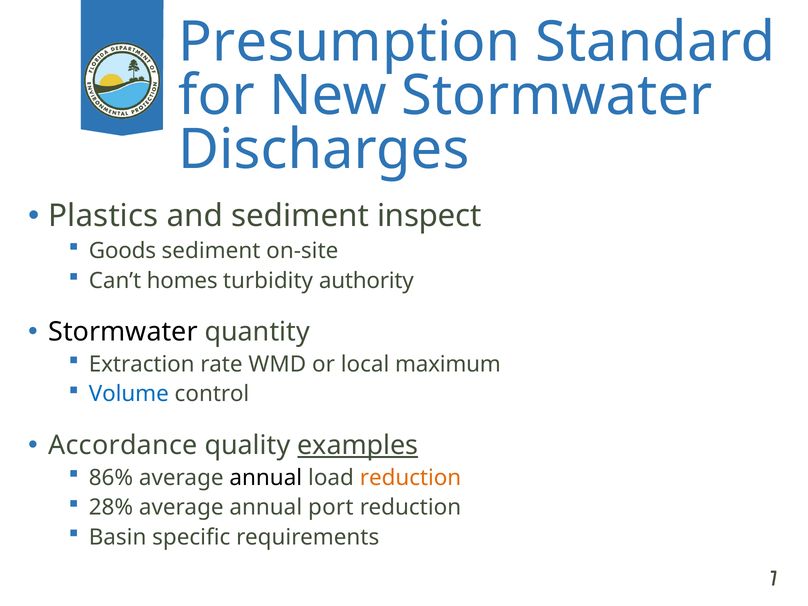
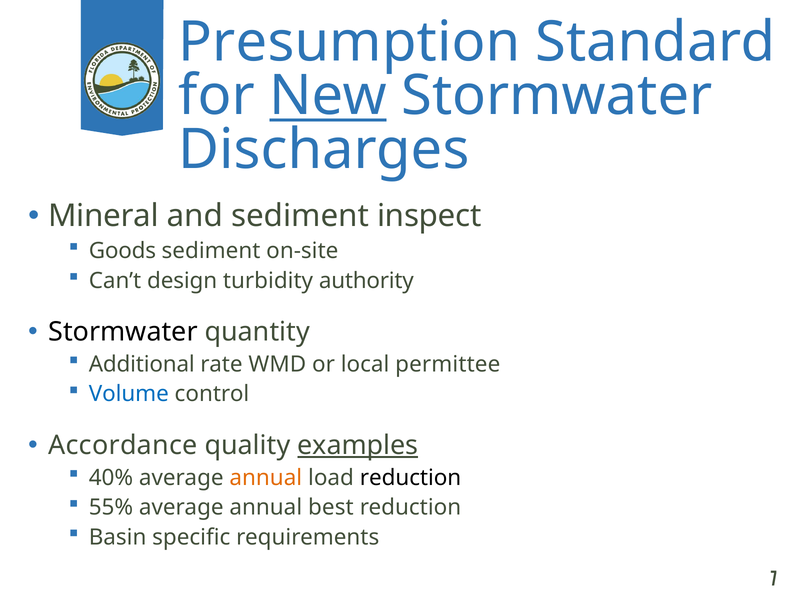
New underline: none -> present
Plastics: Plastics -> Mineral
homes: homes -> design
Extraction: Extraction -> Additional
maximum: maximum -> permittee
86%: 86% -> 40%
annual at (266, 478) colour: black -> orange
reduction at (411, 478) colour: orange -> black
28%: 28% -> 55%
port: port -> best
